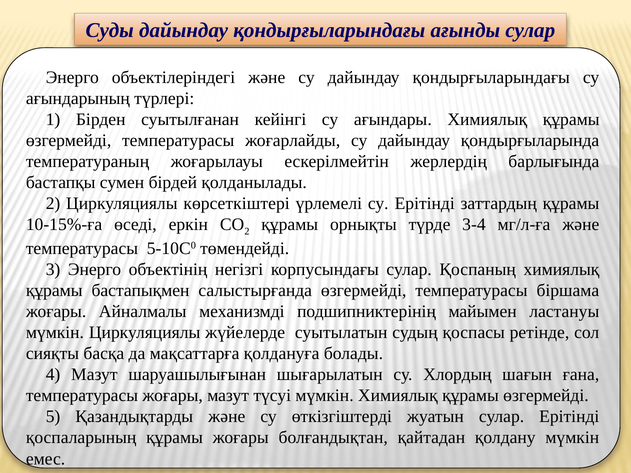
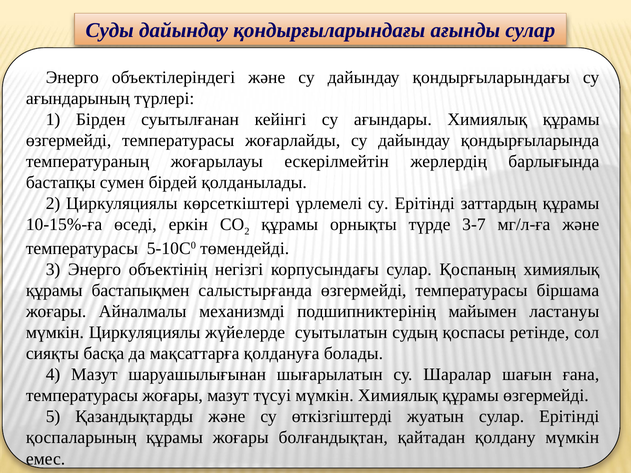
3-4: 3-4 -> 3-7
Хлордың: Хлордың -> Шаралар
